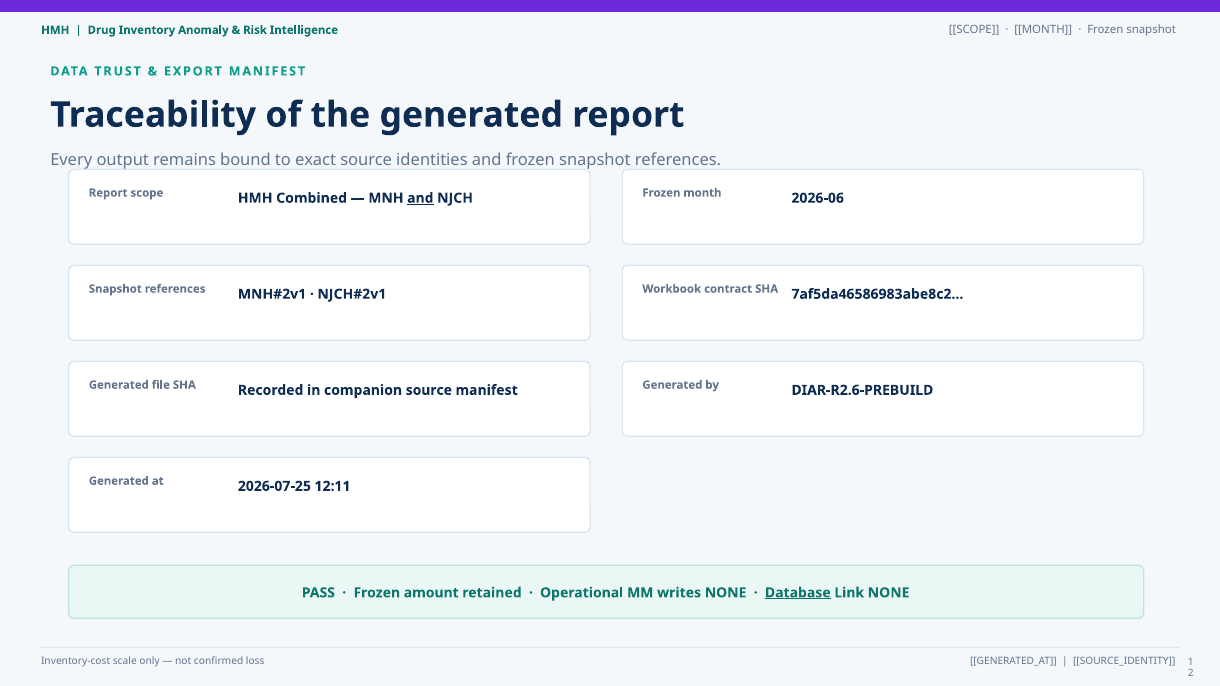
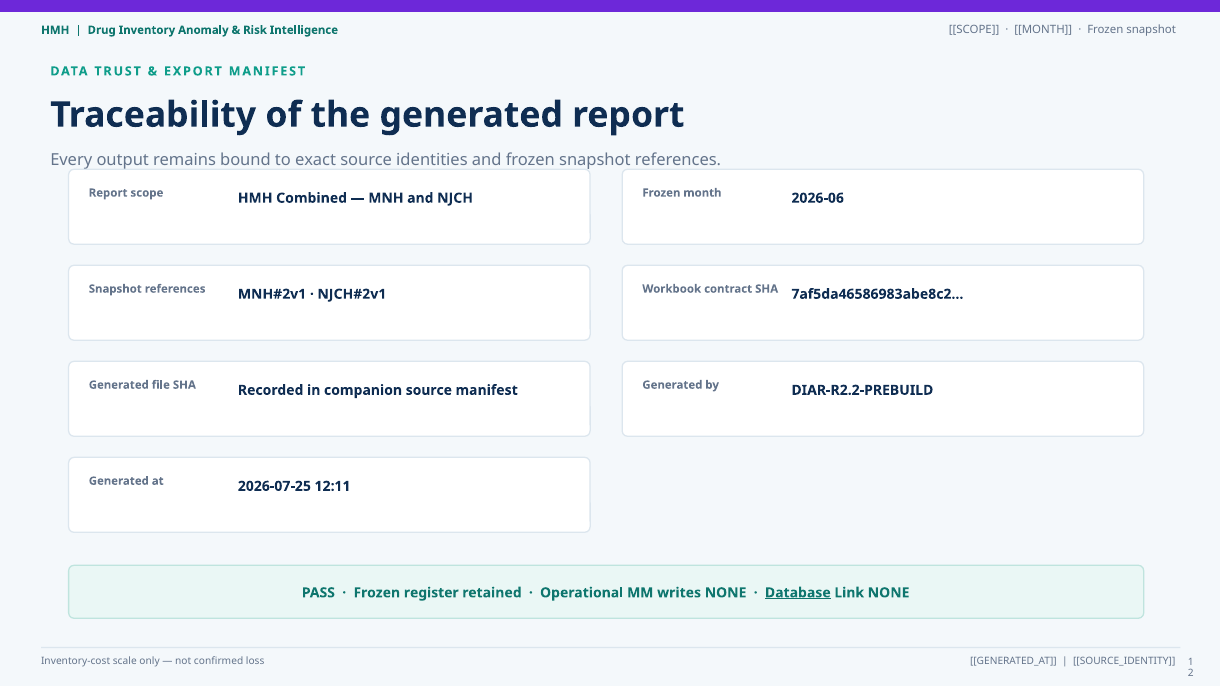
and at (420, 198) underline: present -> none
DIAR-R2.6-PREBUILD: DIAR-R2.6-PREBUILD -> DIAR-R2.2-PREBUILD
amount: amount -> register
